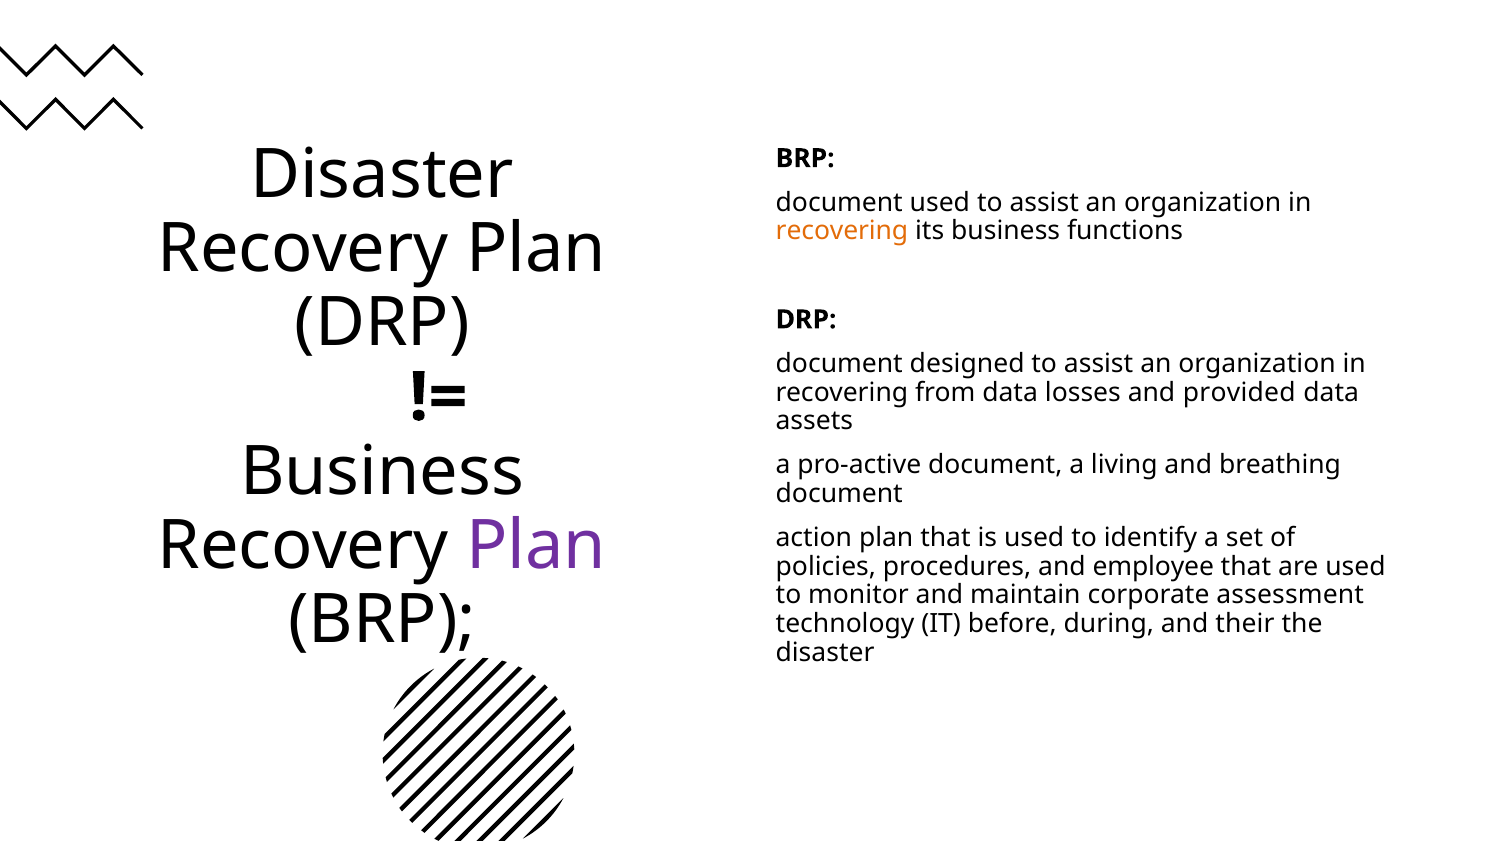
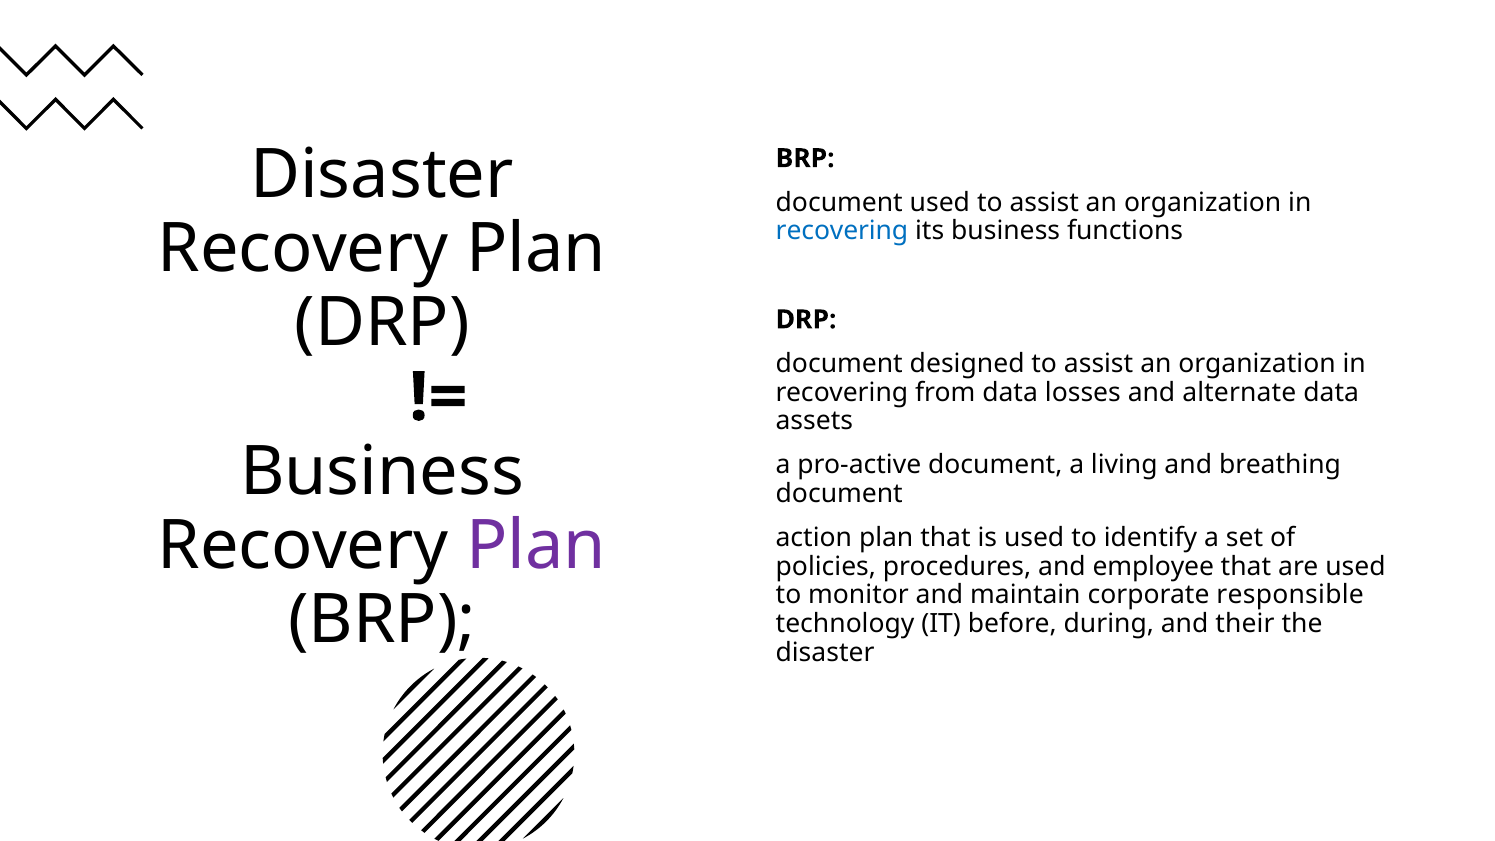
recovering at (842, 231) colour: orange -> blue
provided: provided -> alternate
assessment: assessment -> responsible
